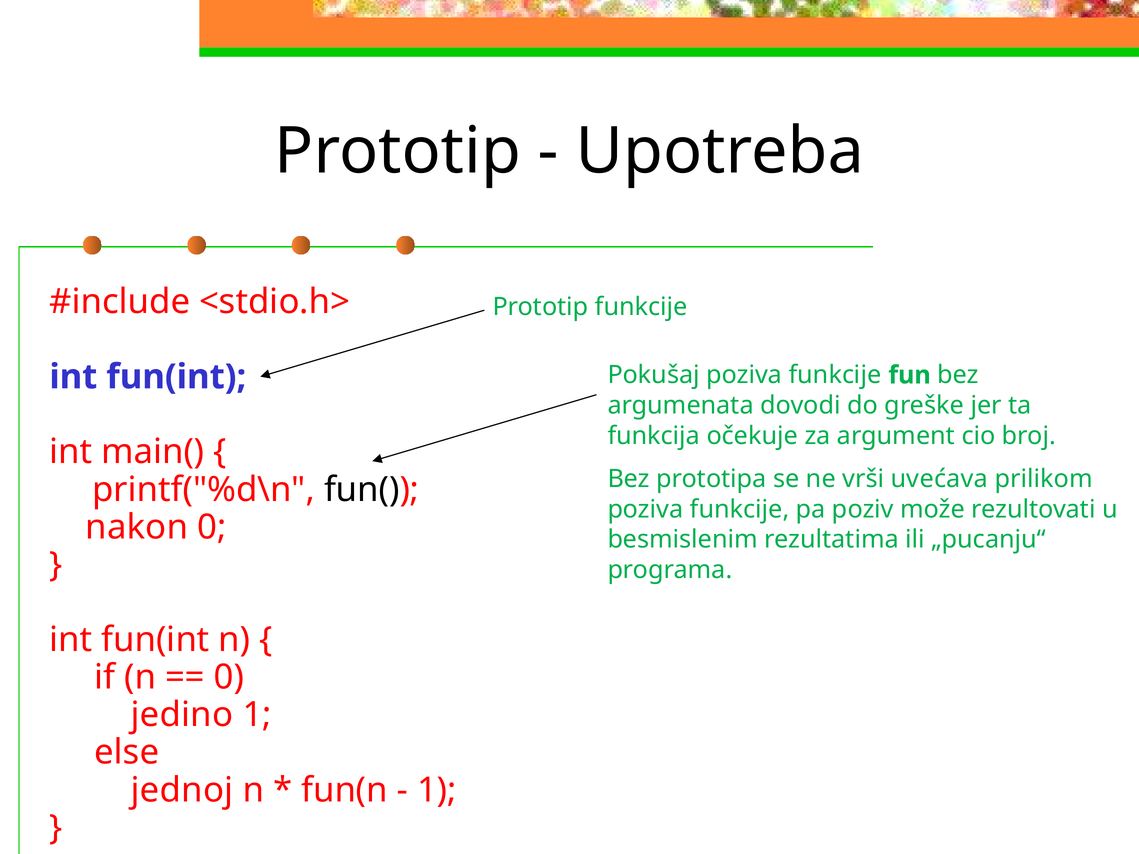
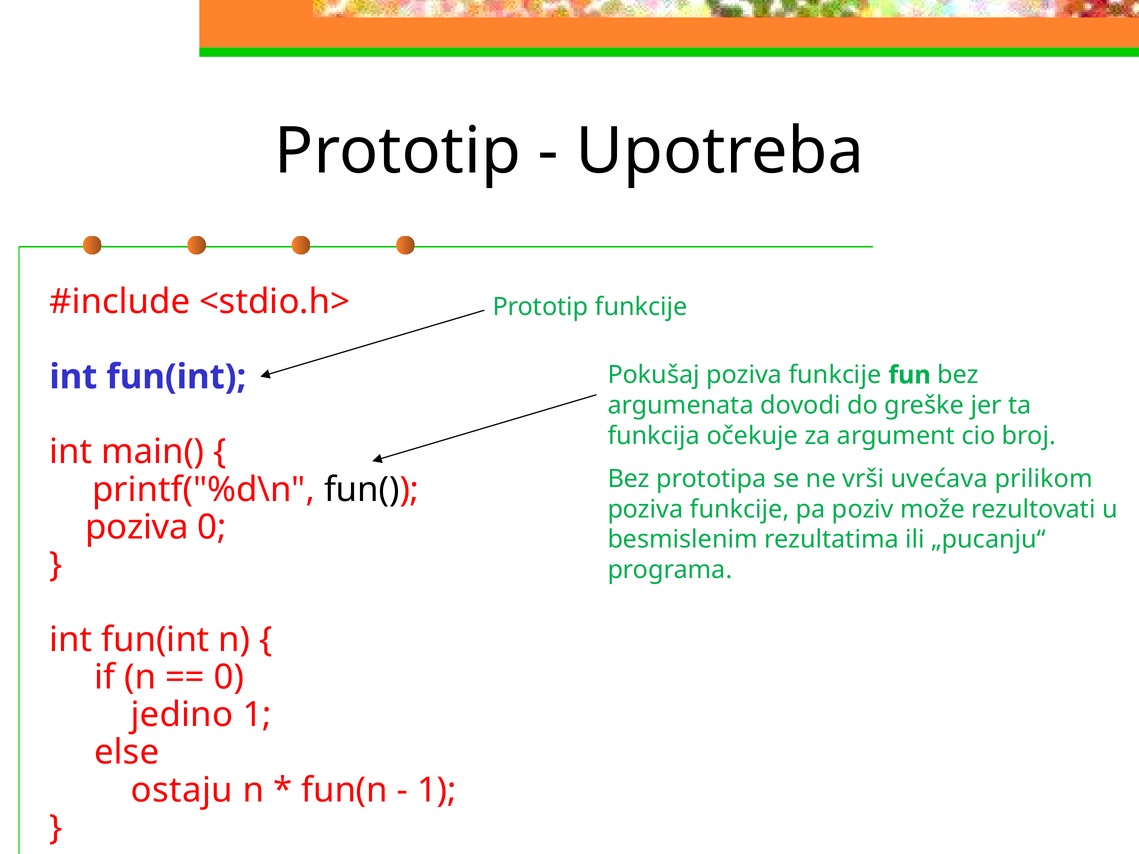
nakon at (137, 527): nakon -> poziva
jednoj: jednoj -> ostaju
